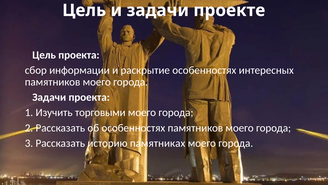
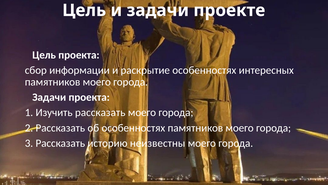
Изучить торговыми: торговыми -> рассказать
памятниках: памятниках -> неизвестны
